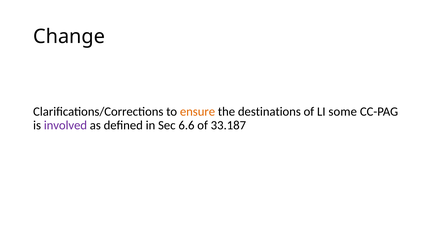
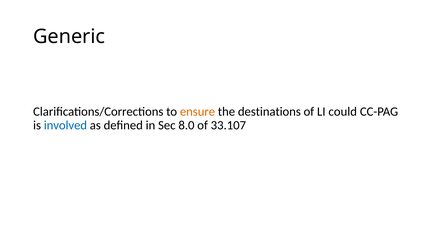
Change: Change -> Generic
some: some -> could
involved colour: purple -> blue
6.6: 6.6 -> 8.0
33.187: 33.187 -> 33.107
